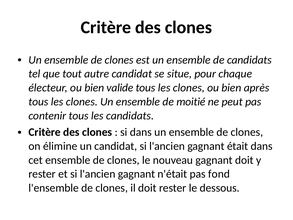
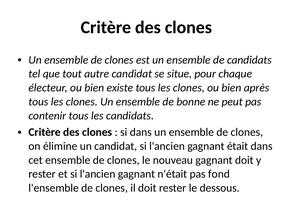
valide: valide -> existe
moitié: moitié -> bonne
